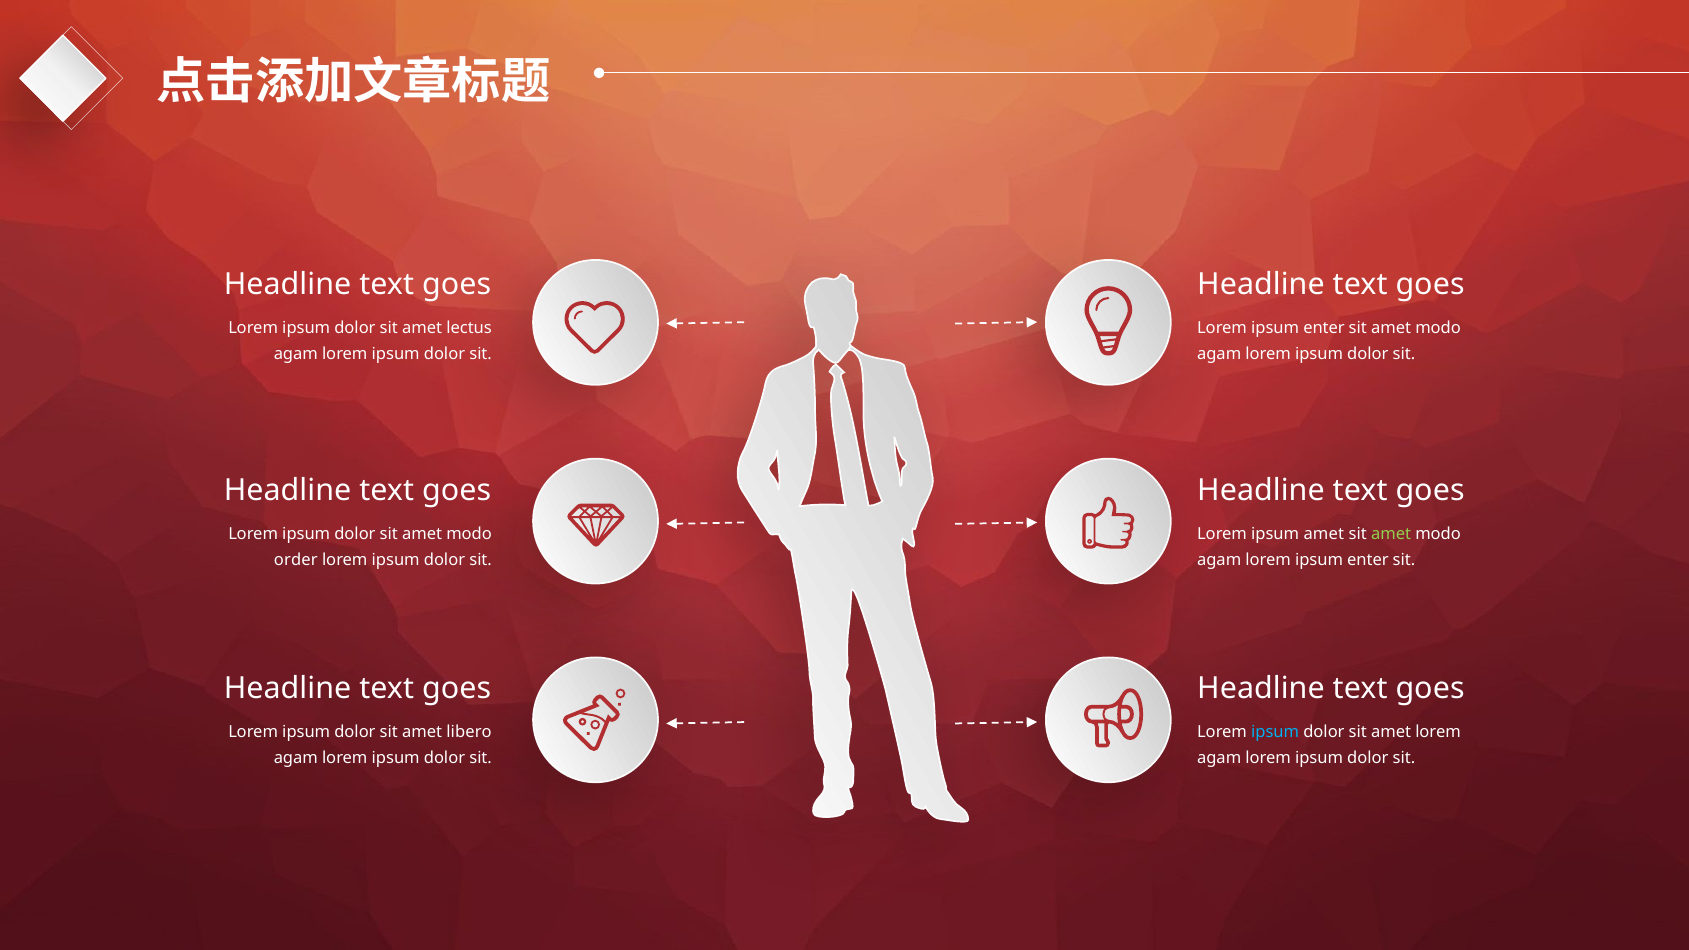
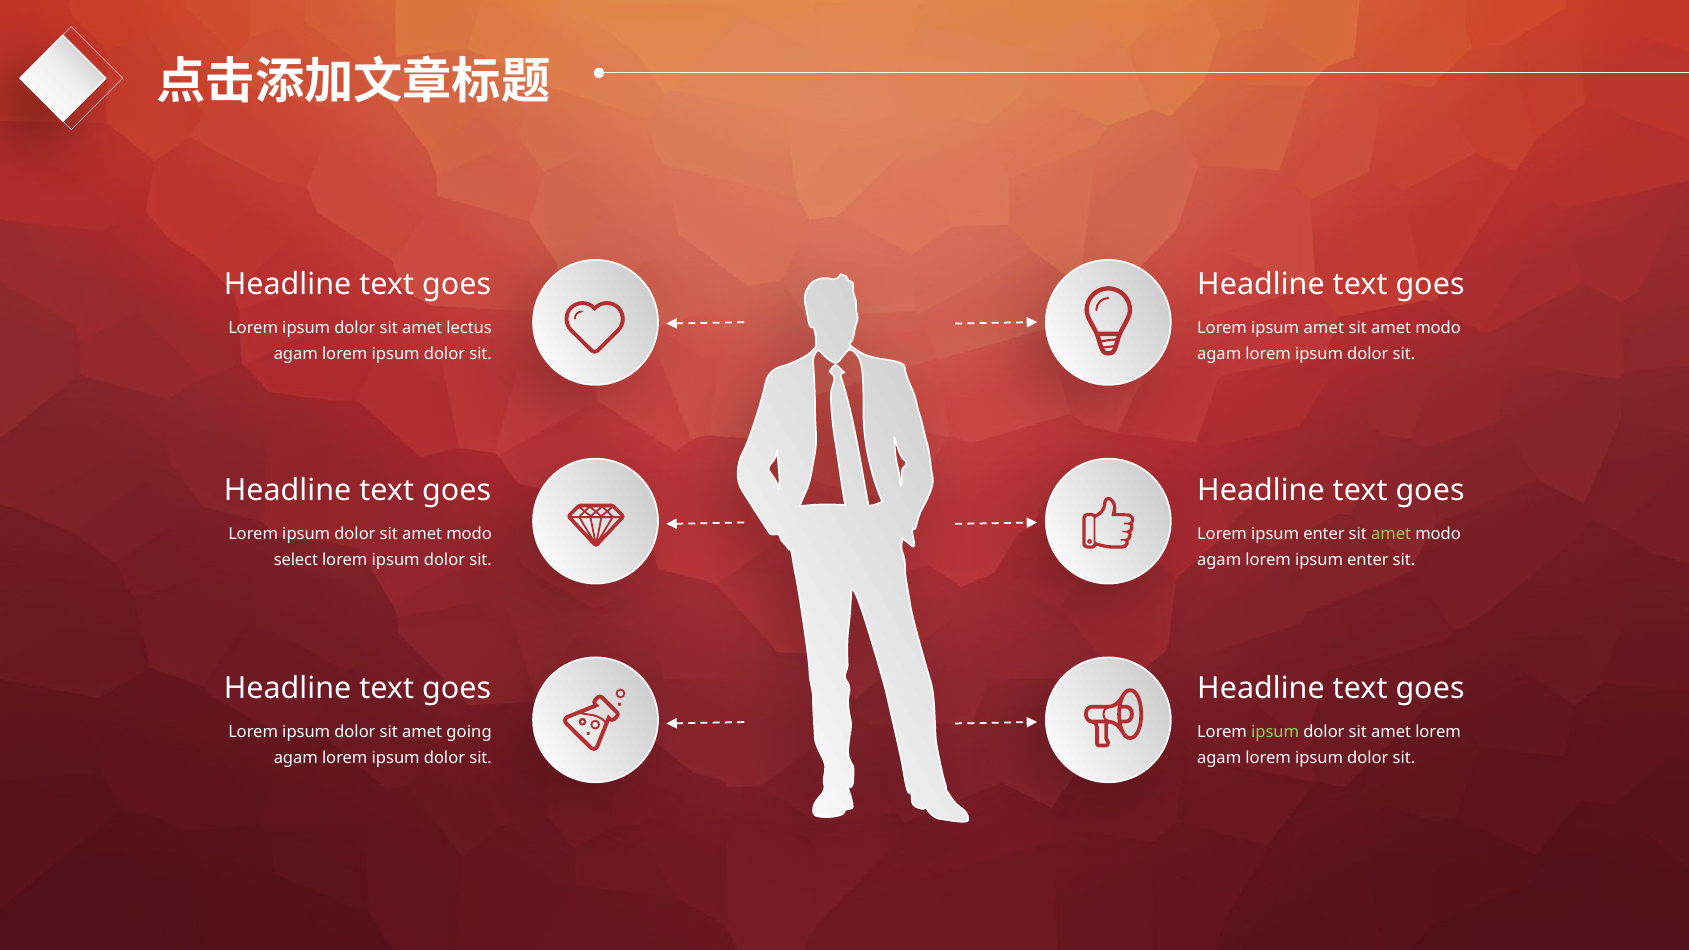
enter at (1324, 328): enter -> amet
amet at (1324, 534): amet -> enter
order: order -> select
libero: libero -> going
ipsum at (1275, 732) colour: light blue -> light green
